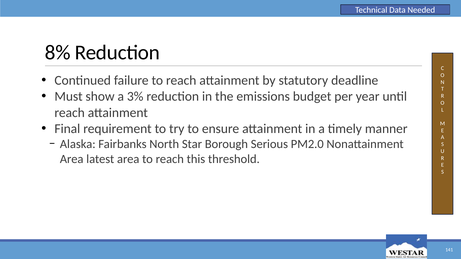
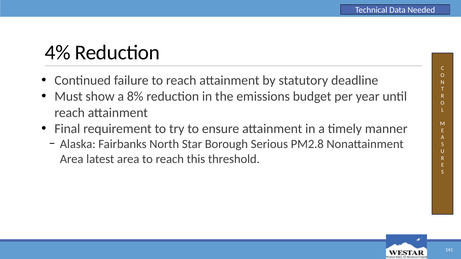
8%: 8% -> 4%
3%: 3% -> 8%
PM2.0: PM2.0 -> PM2.8
